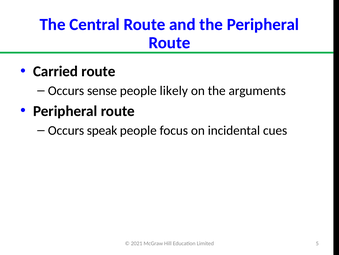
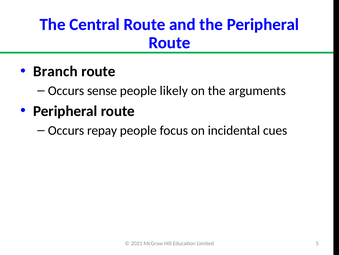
Carried: Carried -> Branch
speak: speak -> repay
